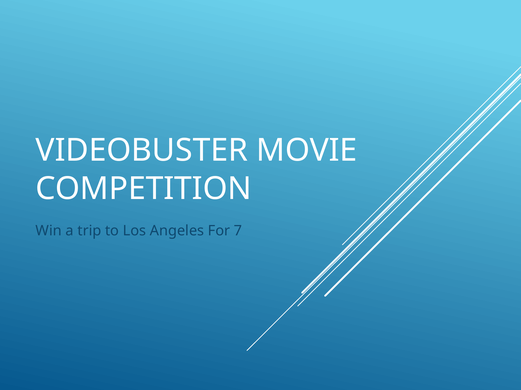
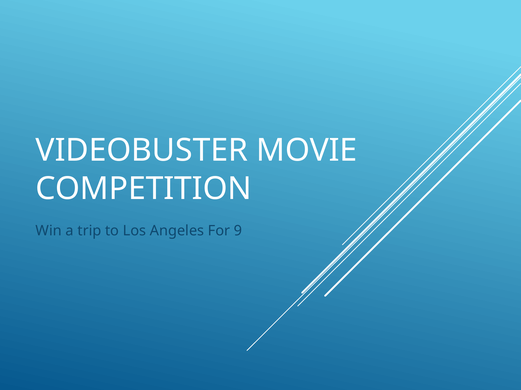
7: 7 -> 9
